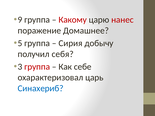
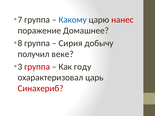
9: 9 -> 7
Какому colour: red -> blue
5: 5 -> 8
себя: себя -> веке
себе: себе -> году
Синахериб colour: blue -> red
